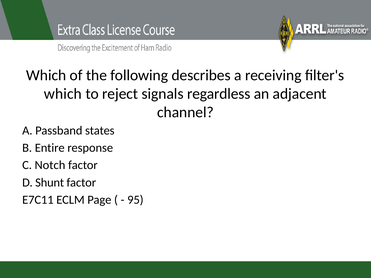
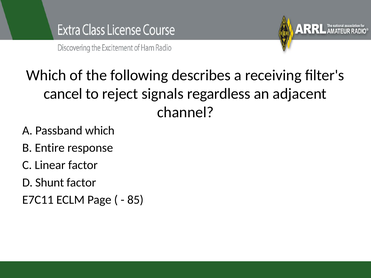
which at (63, 94): which -> cancel
Passband states: states -> which
Notch: Notch -> Linear
95: 95 -> 85
